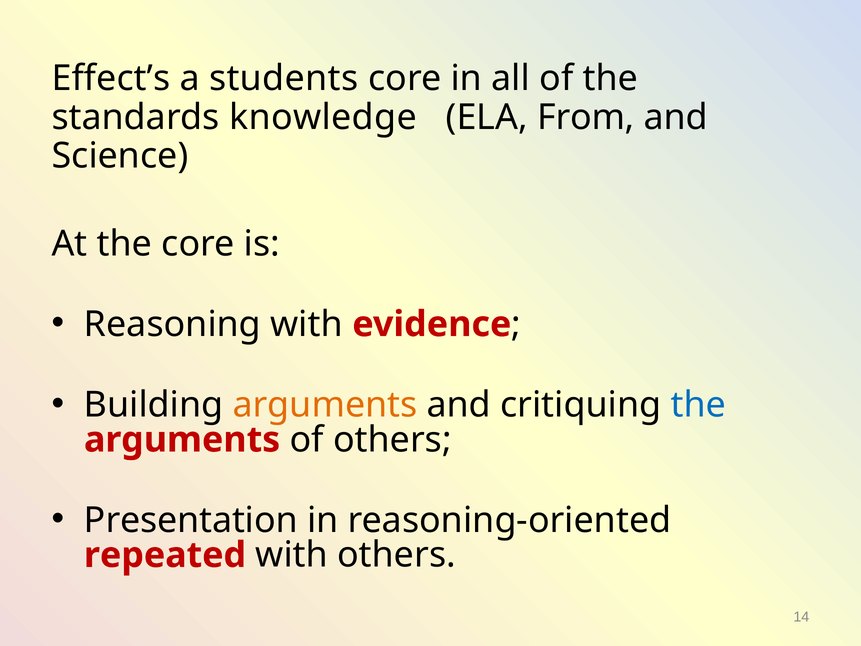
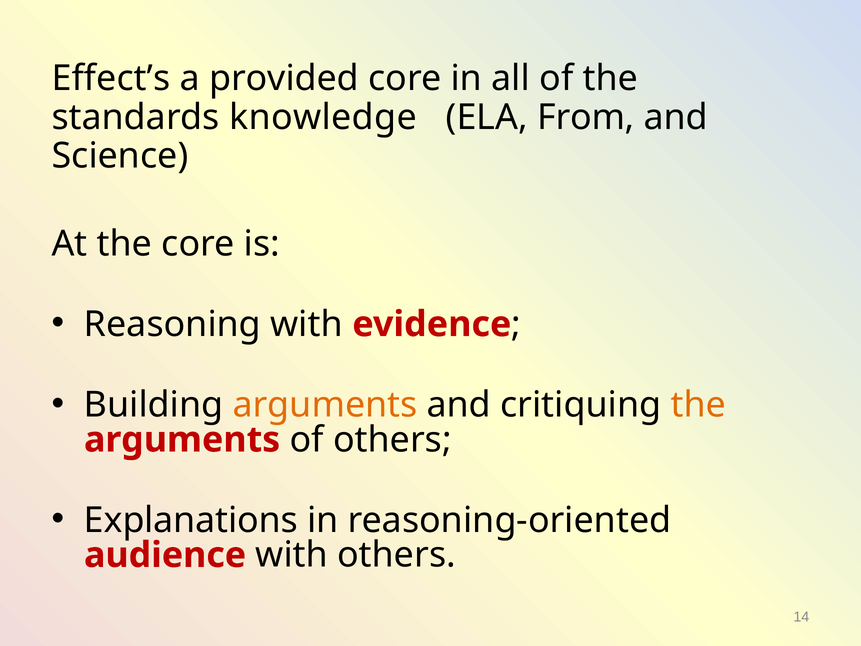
students: students -> provided
the at (698, 405) colour: blue -> orange
Presentation: Presentation -> Explanations
repeated: repeated -> audience
